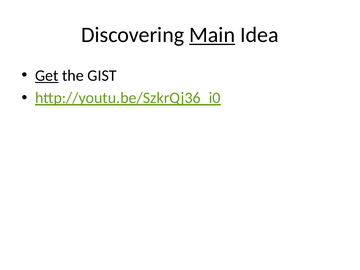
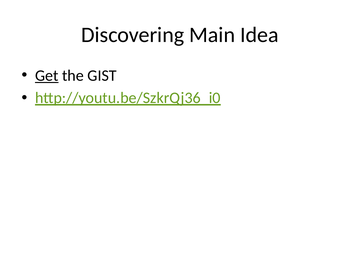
Main underline: present -> none
